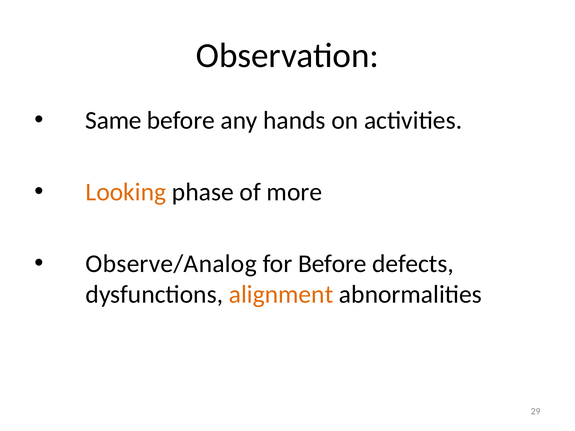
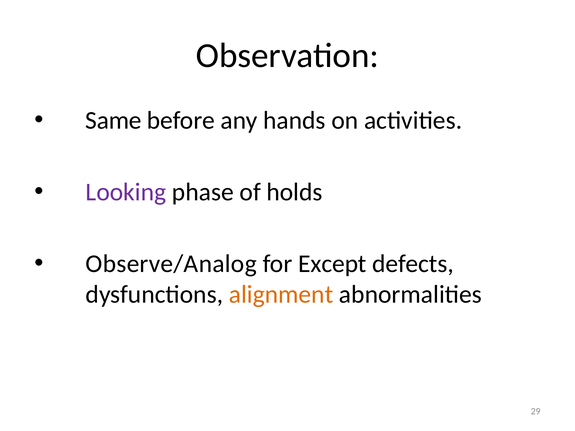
Looking colour: orange -> purple
more: more -> holds
for Before: Before -> Except
